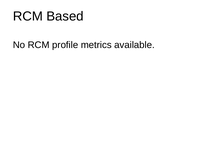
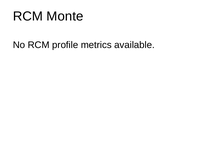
Based: Based -> Monte
